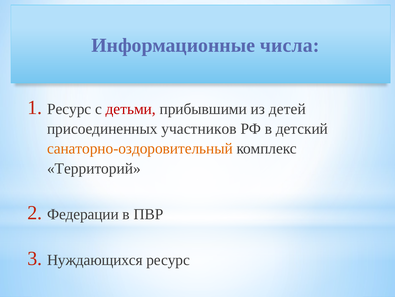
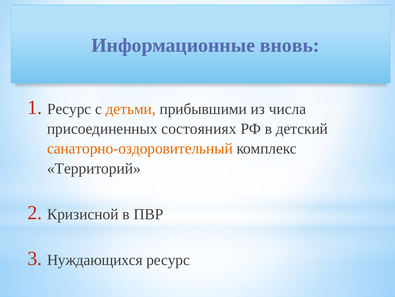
числа: числа -> вновь
детьми colour: red -> orange
детей: детей -> числа
участников: участников -> состояниях
Федерации: Федерации -> Кризисной
